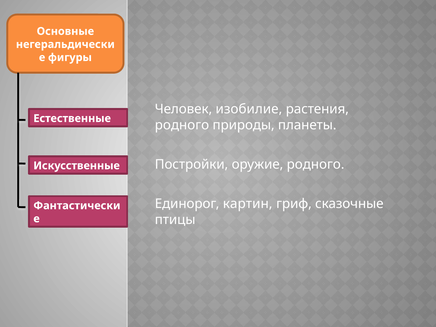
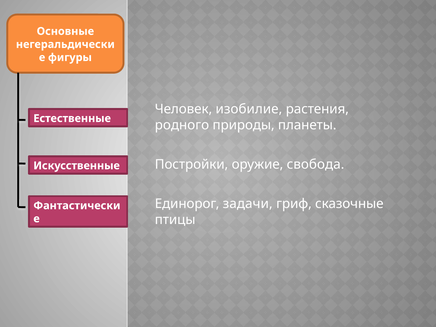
оружие родного: родного -> свобода
картин: картин -> задачи
